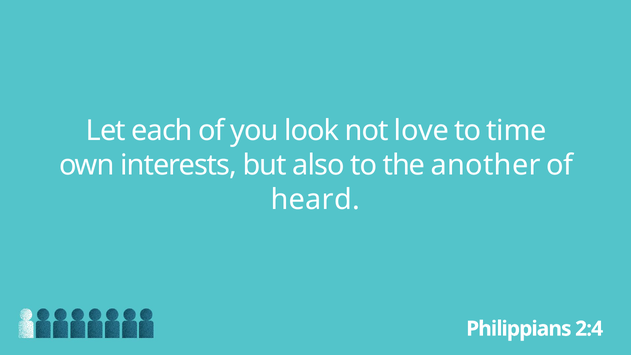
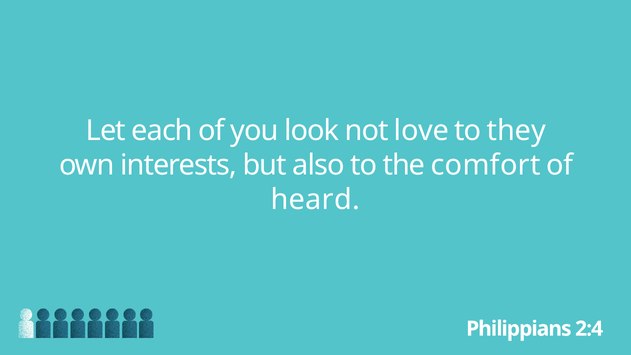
time: time -> they
another: another -> comfort
